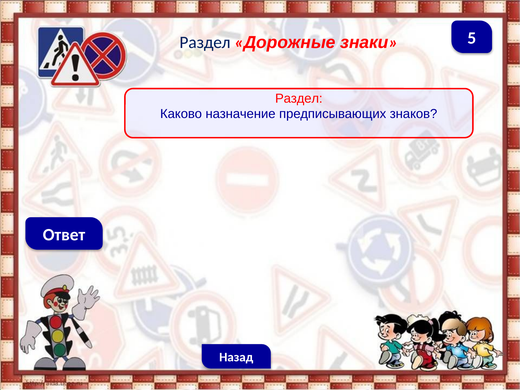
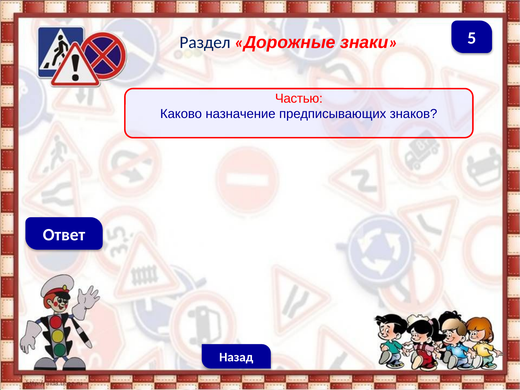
Раздел at (299, 98): Раздел -> Частью
